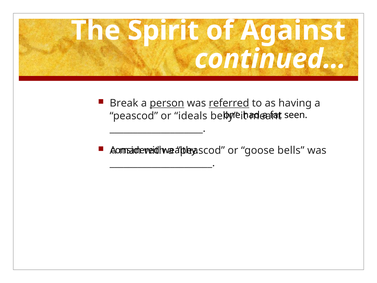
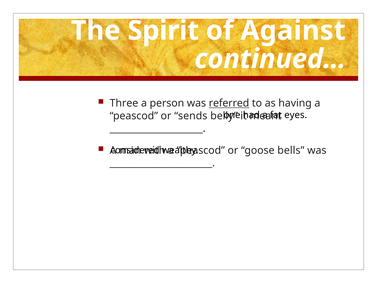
Break: Break -> Three
person underline: present -> none
seen: seen -> eyes
ideals: ideals -> sends
